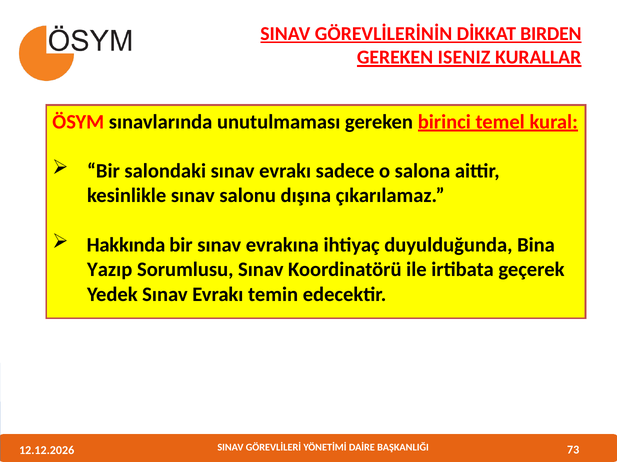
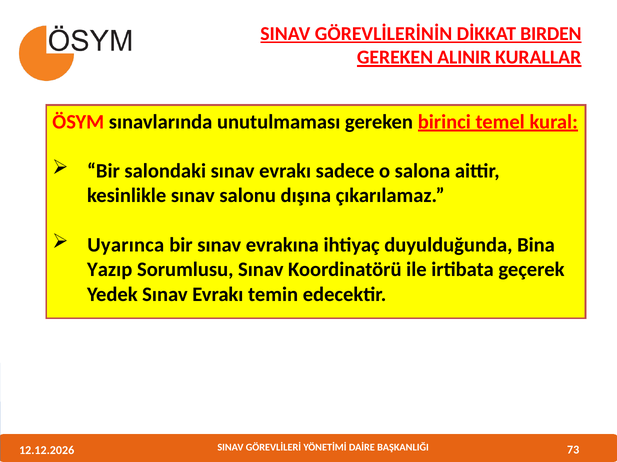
ISENIZ: ISENIZ -> ALINIR
Hakkında: Hakkında -> Uyarınca
